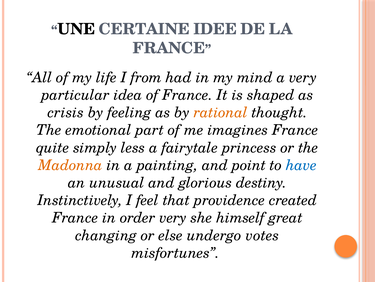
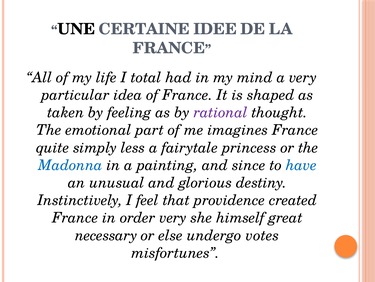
from: from -> total
crisis: crisis -> taken
rational colour: orange -> purple
Madonna colour: orange -> blue
point: point -> since
changing: changing -> necessary
